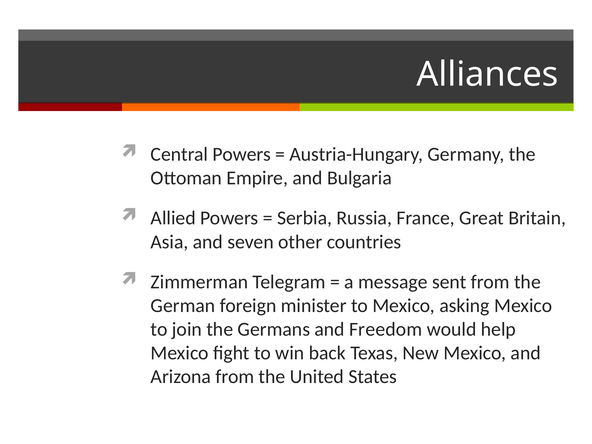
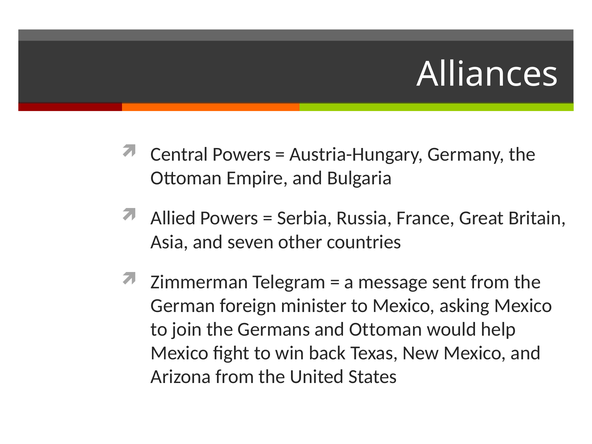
and Freedom: Freedom -> Ottoman
